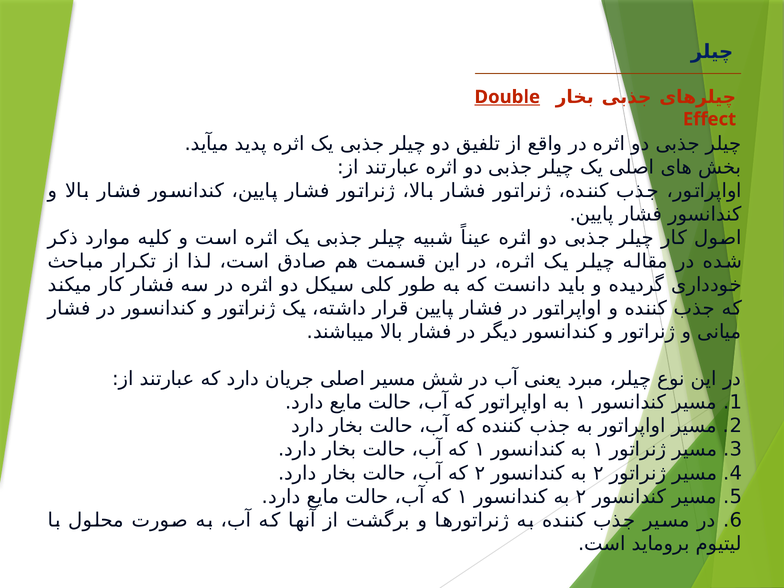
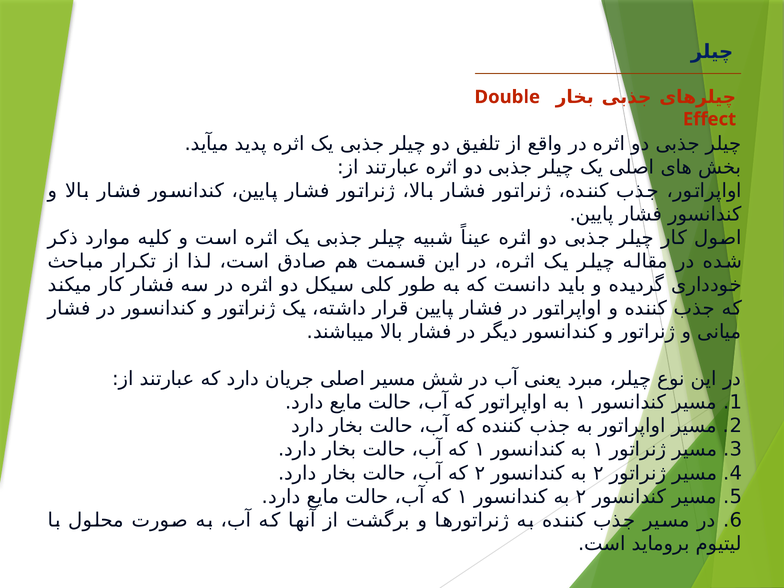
Double underline: present -> none
